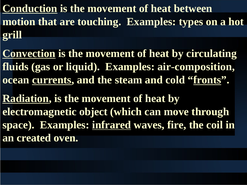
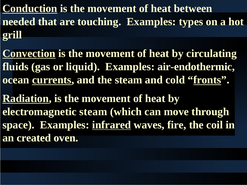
motion: motion -> needed
air-composition: air-composition -> air-endothermic
electromagnetic object: object -> steam
